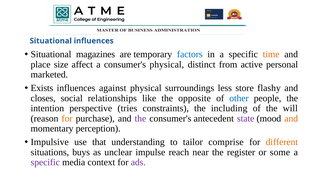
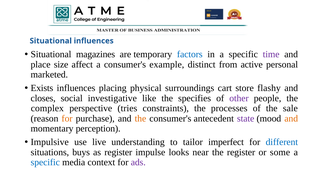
time colour: orange -> purple
consumer's physical: physical -> example
against: against -> placing
less: less -> cart
relationships: relationships -> investigative
opposite: opposite -> specifies
other colour: blue -> purple
intention: intention -> complex
including: including -> processes
will: will -> sale
the at (140, 119) colour: purple -> orange
that: that -> live
comprise: comprise -> imperfect
different colour: orange -> blue
as unclear: unclear -> register
reach: reach -> looks
specific at (45, 163) colour: purple -> blue
